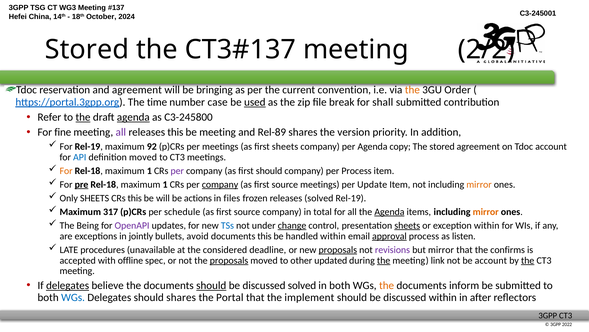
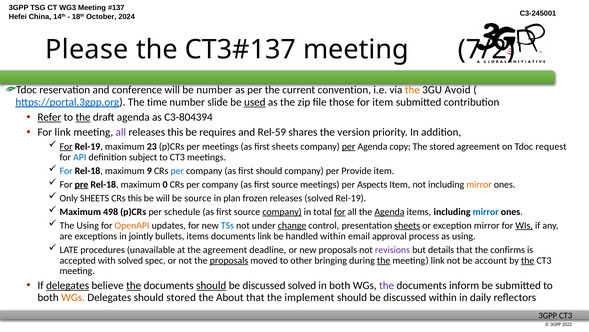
Stored at (87, 49): Stored -> Please
2/2: 2/2 -> 7/2
and agreement: agreement -> conference
be bringing: bringing -> number
Order: Order -> Avoid
case: case -> slide
break: break -> those
for shall: shall -> item
Refer underline: none -> present
agenda at (133, 117) underline: present -> none
C3-245800: C3-245800 -> C3-804394
For fine: fine -> link
be meeting: meeting -> requires
Rel-89: Rel-89 -> Rel-59
For at (66, 146) underline: none -> present
92: 92 -> 23
per at (349, 146) underline: none -> present
Tdoc account: account -> request
definition moved: moved -> subject
For at (66, 170) colour: orange -> blue
1 at (149, 170): 1 -> 9
per at (177, 170) colour: purple -> blue
per Process: Process -> Provide
1 at (165, 184): 1 -> 0
company at (220, 184) underline: present -> none
Update: Update -> Aspects
be actions: actions -> source
files: files -> plan
317: 317 -> 498
company at (282, 211) underline: none -> present
for at (340, 211) underline: none -> present
mirror at (486, 211) colour: orange -> blue
The Being: Being -> Using
OpenAPI colour: purple -> orange
exception within: within -> mirror
WIs underline: none -> present
bullets avoid: avoid -> items
documents this: this -> link
approval underline: present -> none
as listen: listen -> using
the considered: considered -> agreement
proposals at (338, 249) underline: present -> none
but mirror: mirror -> details
with offline: offline -> solved
updated: updated -> bringing
the at (134, 285) underline: none -> present
the at (387, 285) colour: orange -> purple
WGs at (73, 297) colour: blue -> orange
should shares: shares -> stored
Portal: Portal -> About
after: after -> daily
